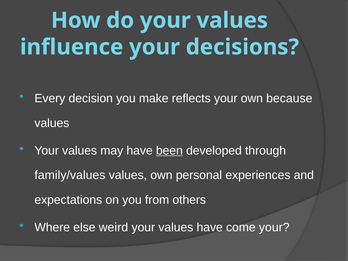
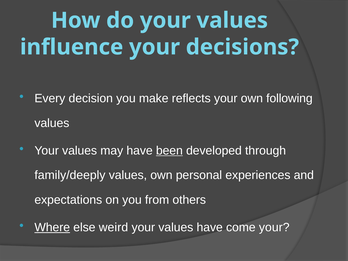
because: because -> following
family/values: family/values -> family/deeply
Where underline: none -> present
